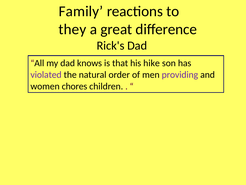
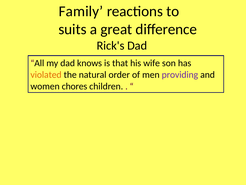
they: they -> suits
hike: hike -> wife
violated colour: purple -> orange
